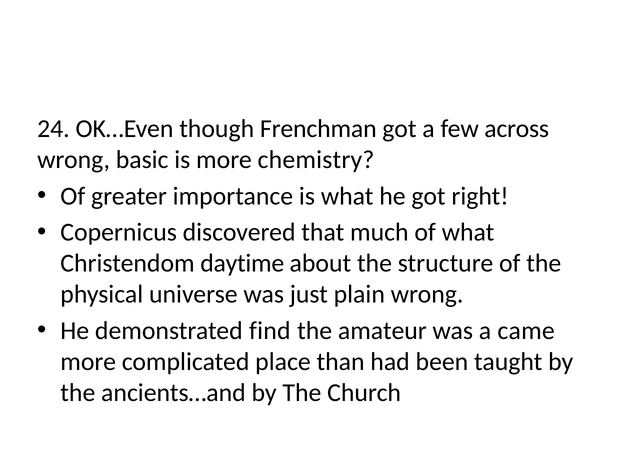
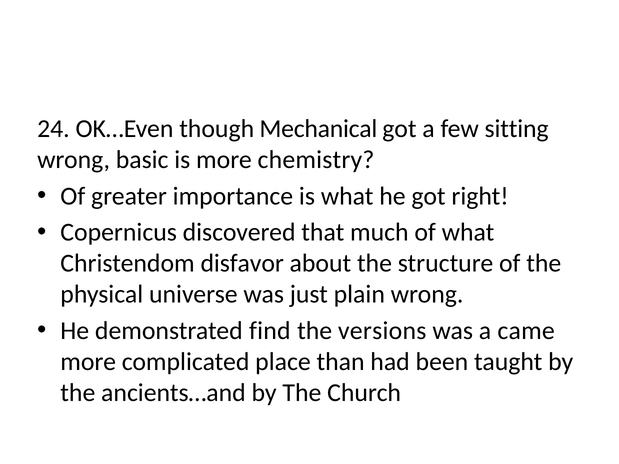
Frenchman: Frenchman -> Mechanical
across: across -> sitting
daytime: daytime -> disfavor
amateur: amateur -> versions
